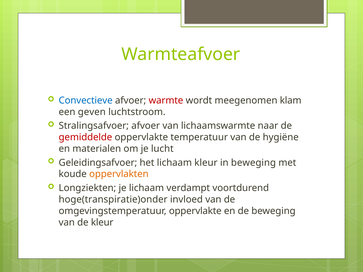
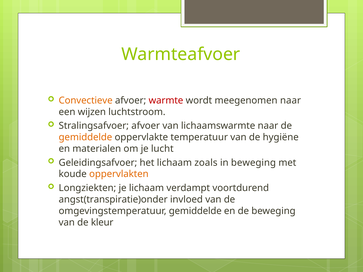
Convectieve colour: blue -> orange
meegenomen klam: klam -> naar
geven: geven -> wijzen
gemiddelde at (85, 137) colour: red -> orange
lichaam kleur: kleur -> zoals
hoge(transpiratie)onder: hoge(transpiratie)onder -> angst(transpiratie)onder
omgevingstemperatuur oppervlakte: oppervlakte -> gemiddelde
